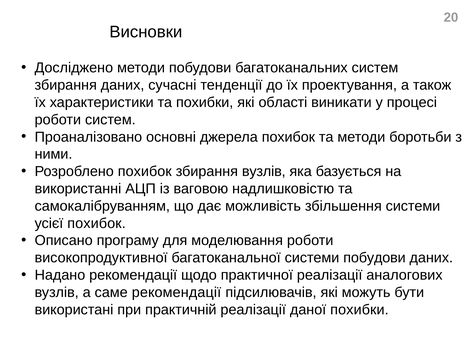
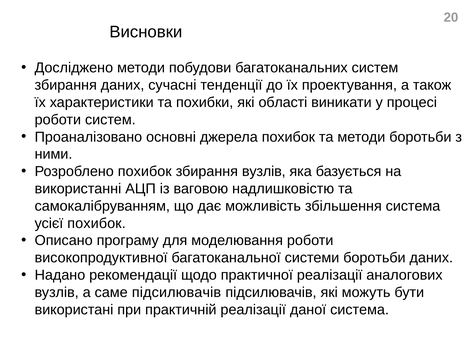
збільшення системи: системи -> система
системи побудови: побудови -> боротьби
саме рекомендації: рекомендації -> підсилювачів
даної похибки: похибки -> система
